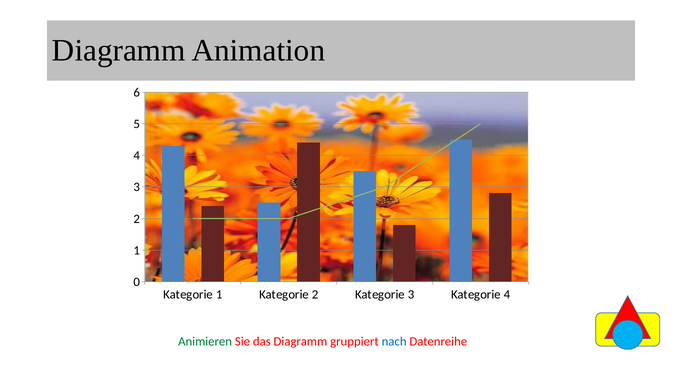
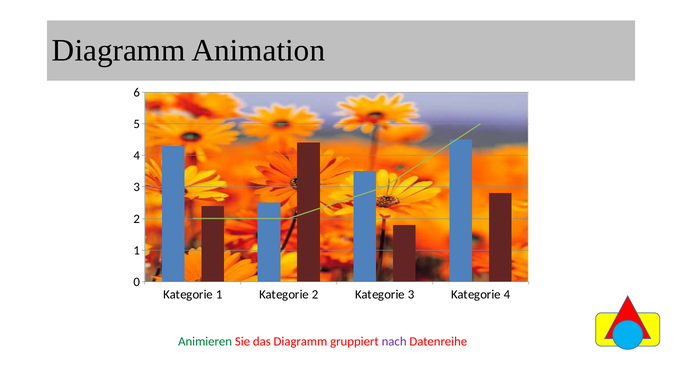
nach colour: blue -> purple
